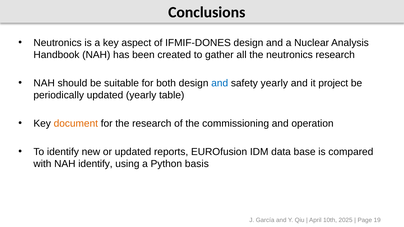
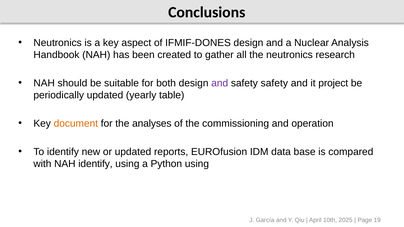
and at (220, 83) colour: blue -> purple
safety yearly: yearly -> safety
the research: research -> analyses
Python basis: basis -> using
